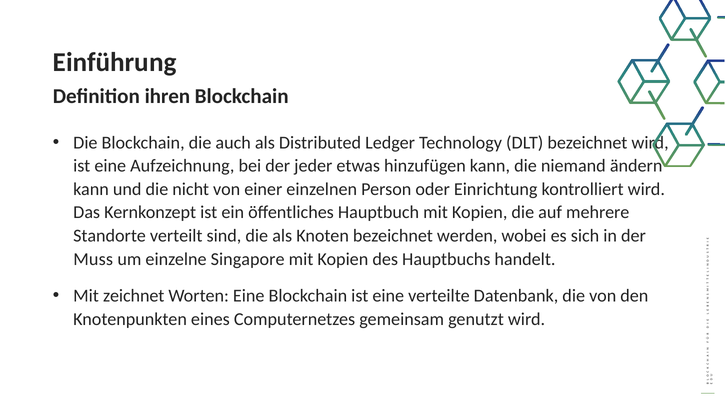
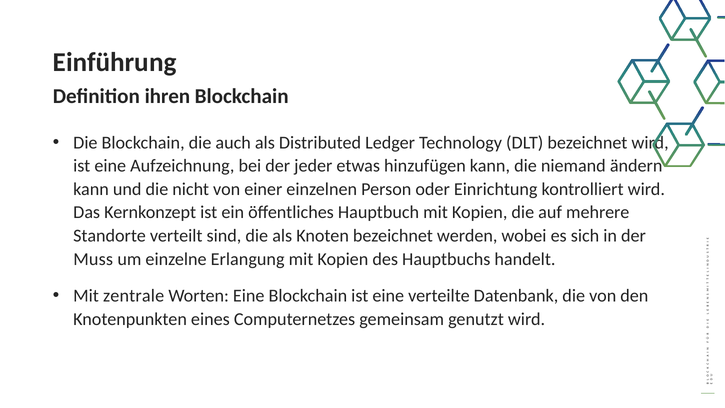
Singapore: Singapore -> Erlangung
zeichnet: zeichnet -> zentrale
